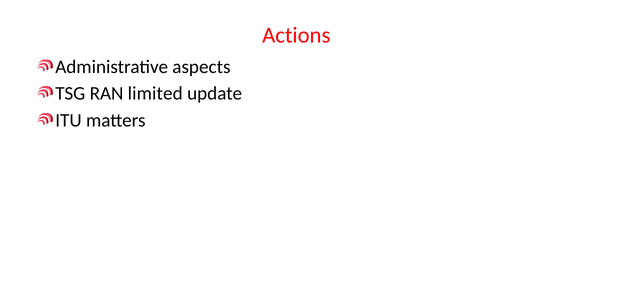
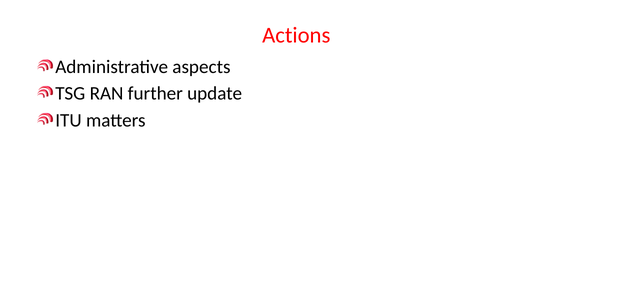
limited: limited -> further
